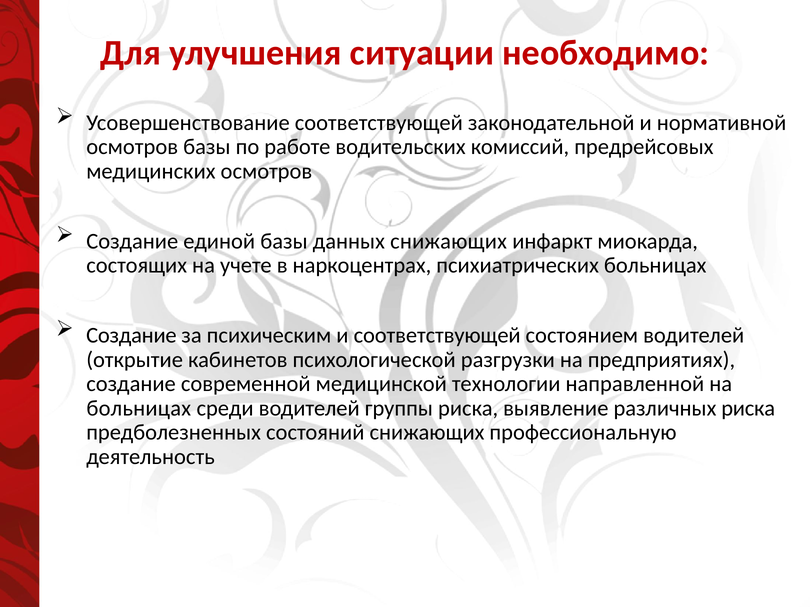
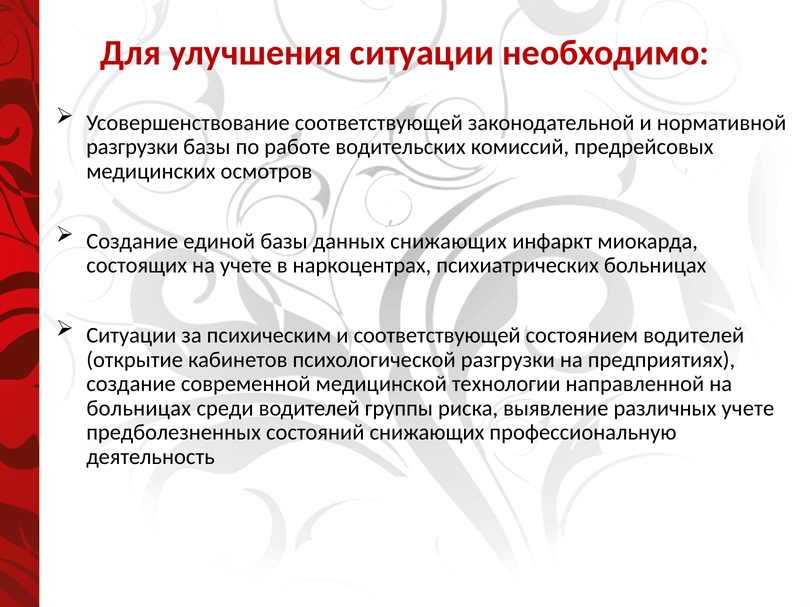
осмотров at (132, 147): осмотров -> разгрузки
Создание at (131, 336): Создание -> Ситуации
различных риска: риска -> учете
